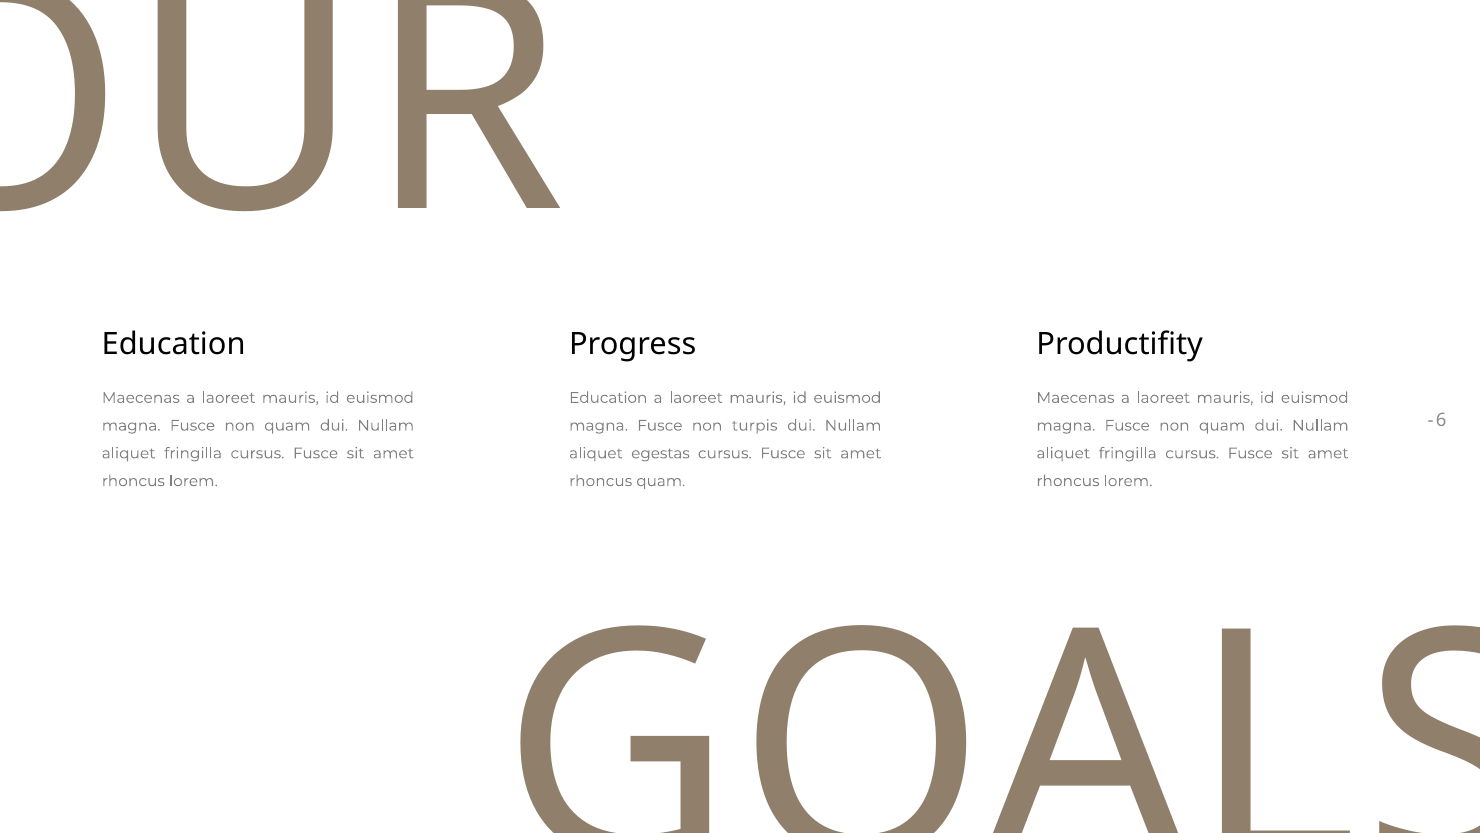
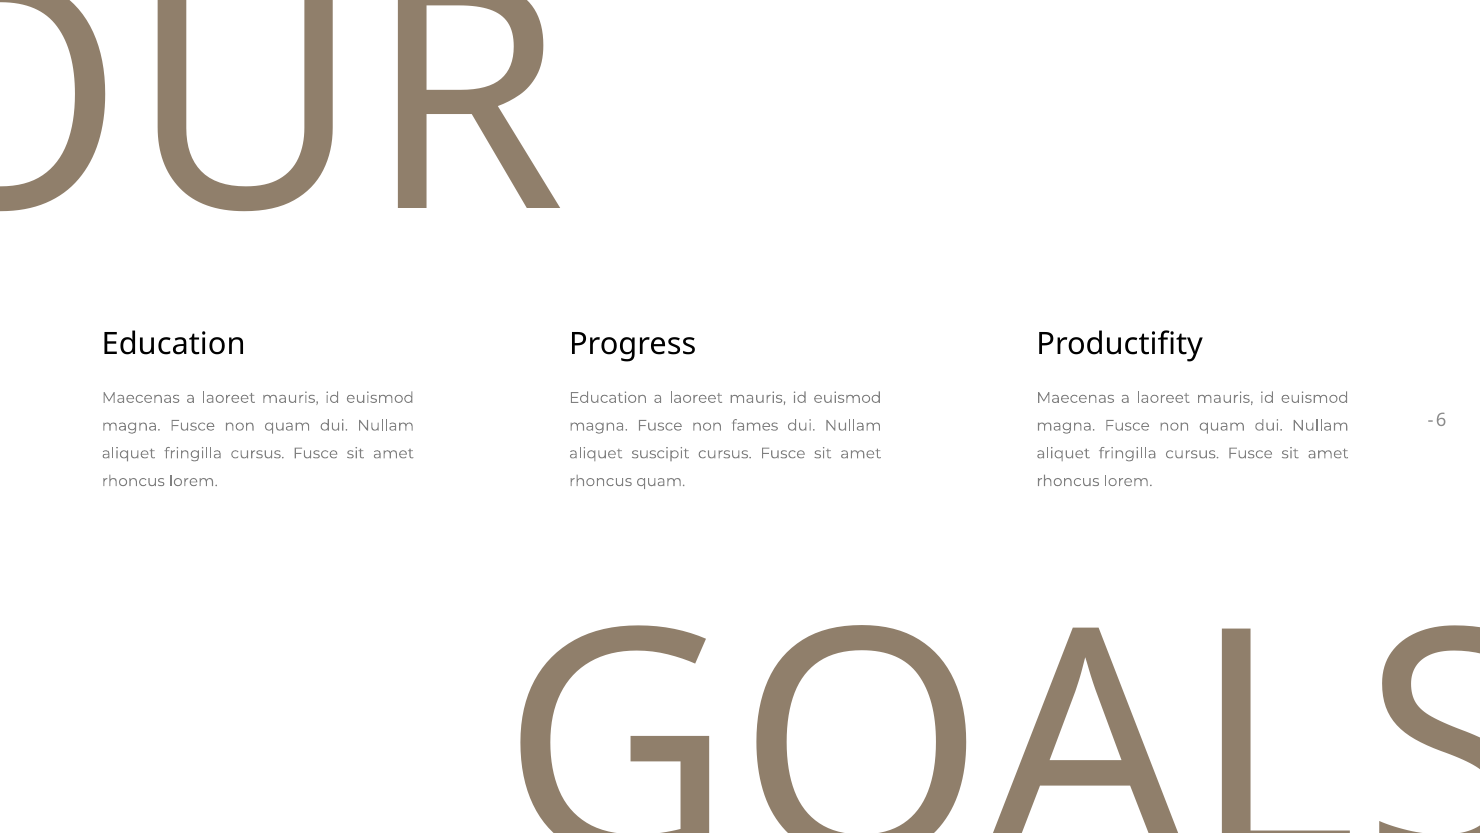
turpis: turpis -> fames
egestas: egestas -> suscipit
